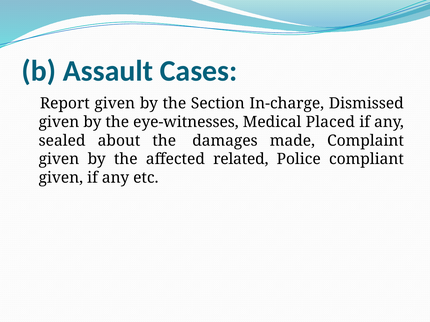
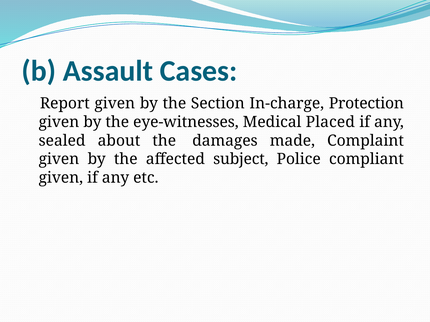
Dismissed: Dismissed -> Protection
related: related -> subject
